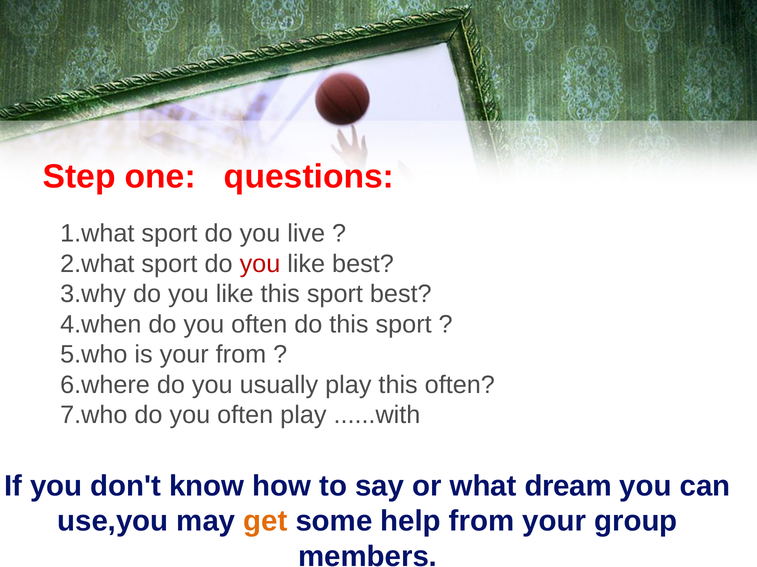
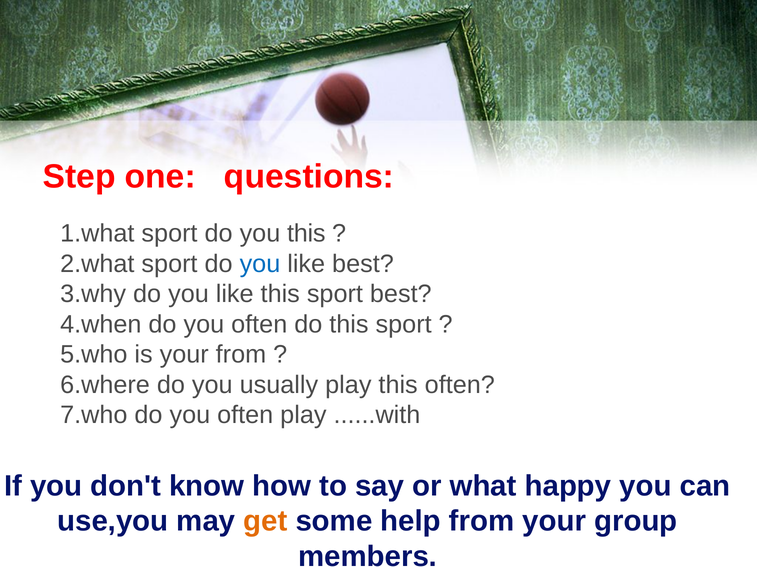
you live: live -> this
you at (260, 264) colour: red -> blue
dream: dream -> happy
